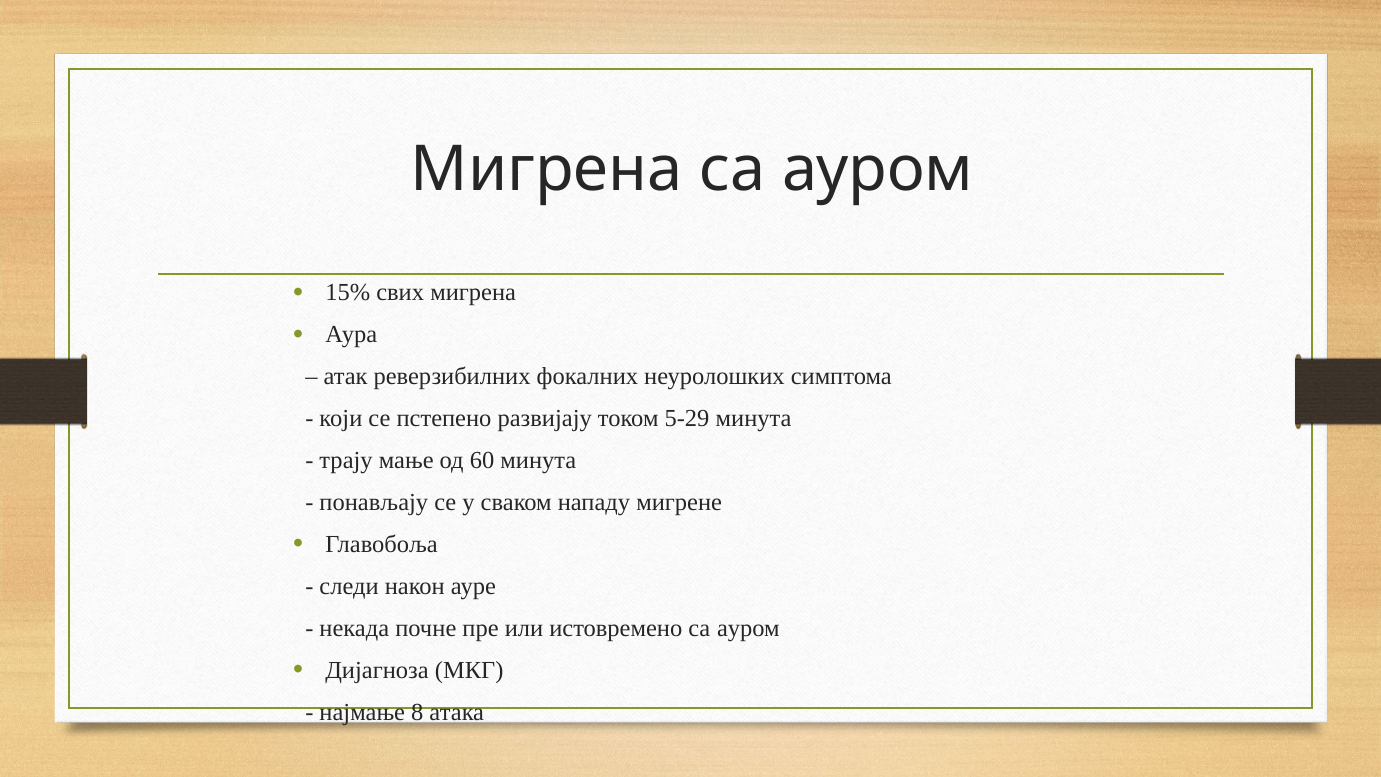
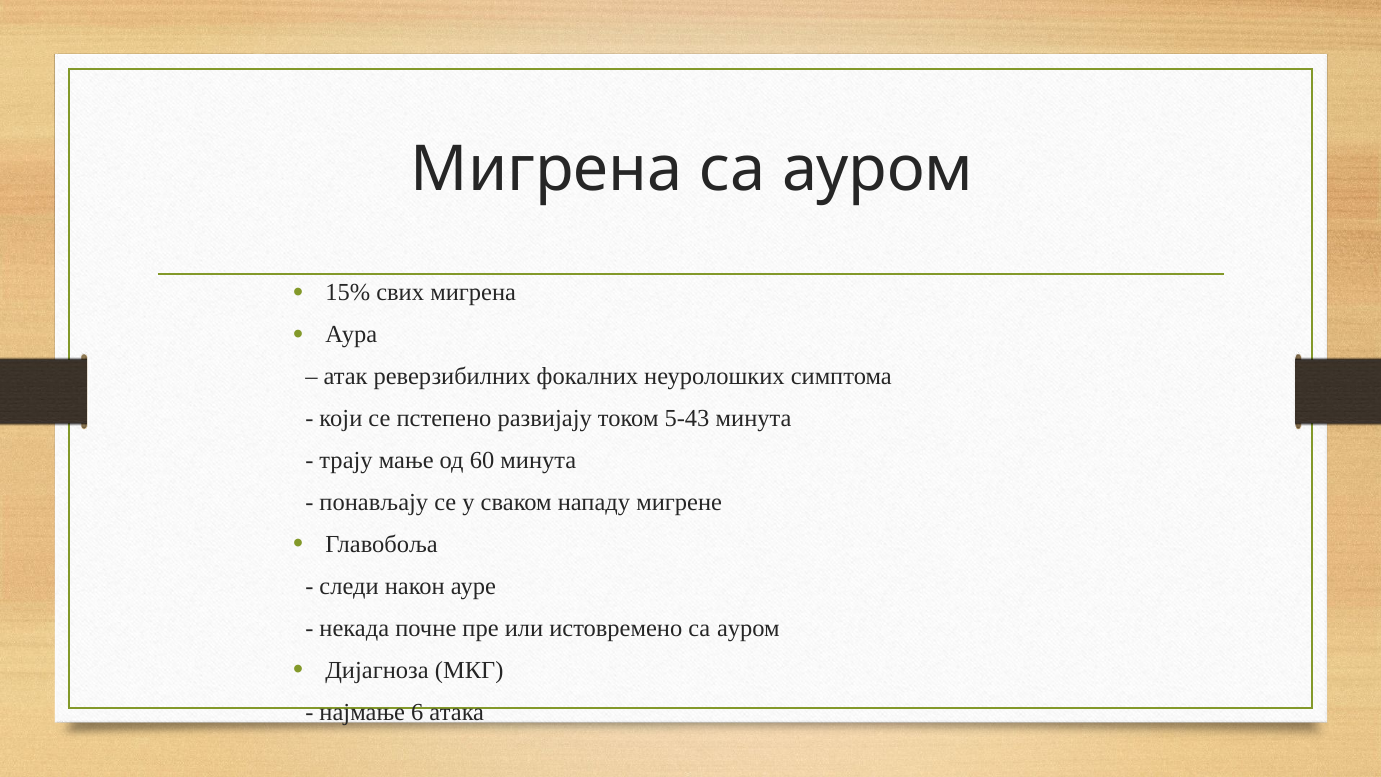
5-29: 5-29 -> 5-43
8: 8 -> 6
